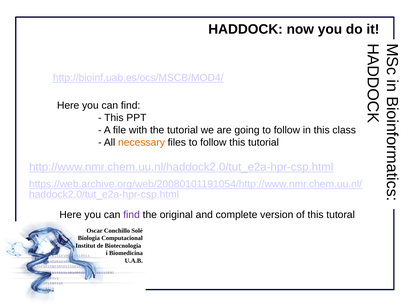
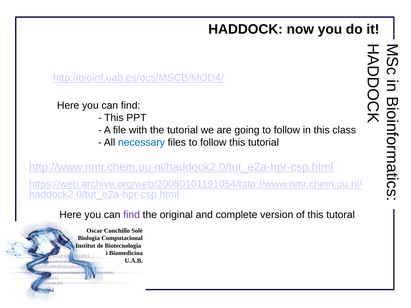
necessary colour: orange -> blue
